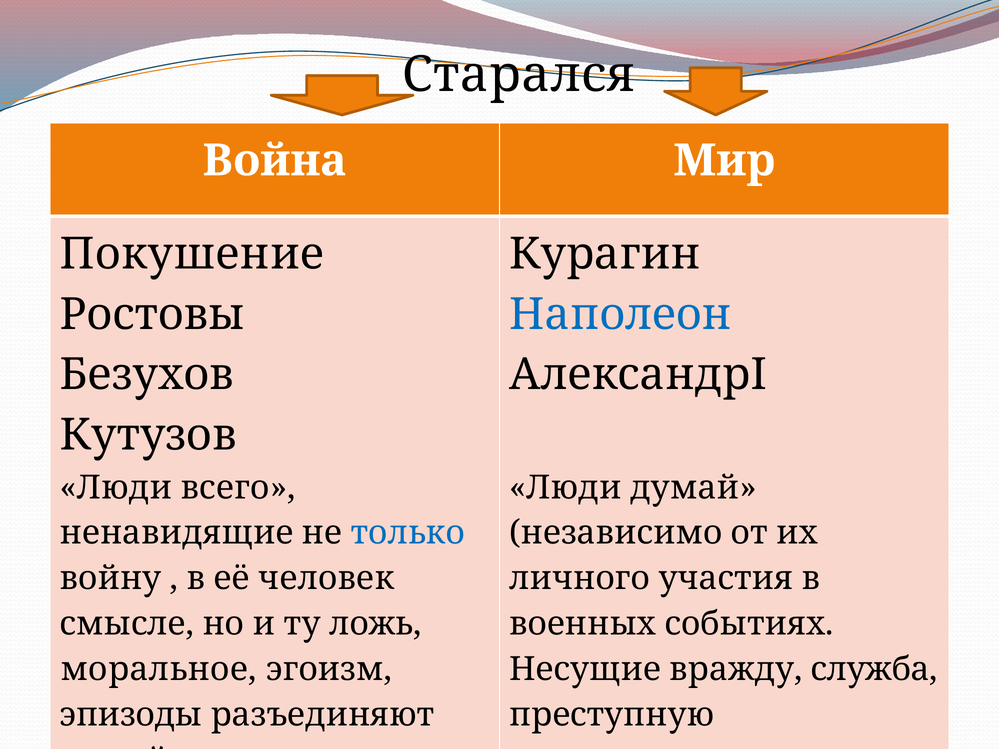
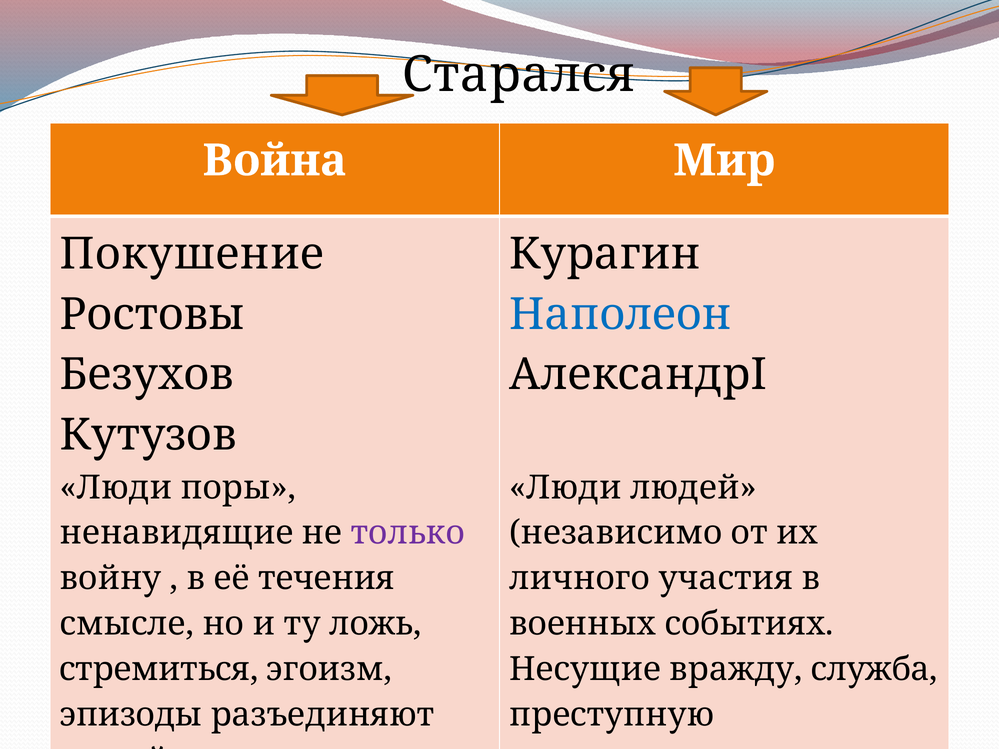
всего: всего -> поры
Люди думай: думай -> людей
только colour: blue -> purple
человек: человек -> течения
моральное: моральное -> стремиться
